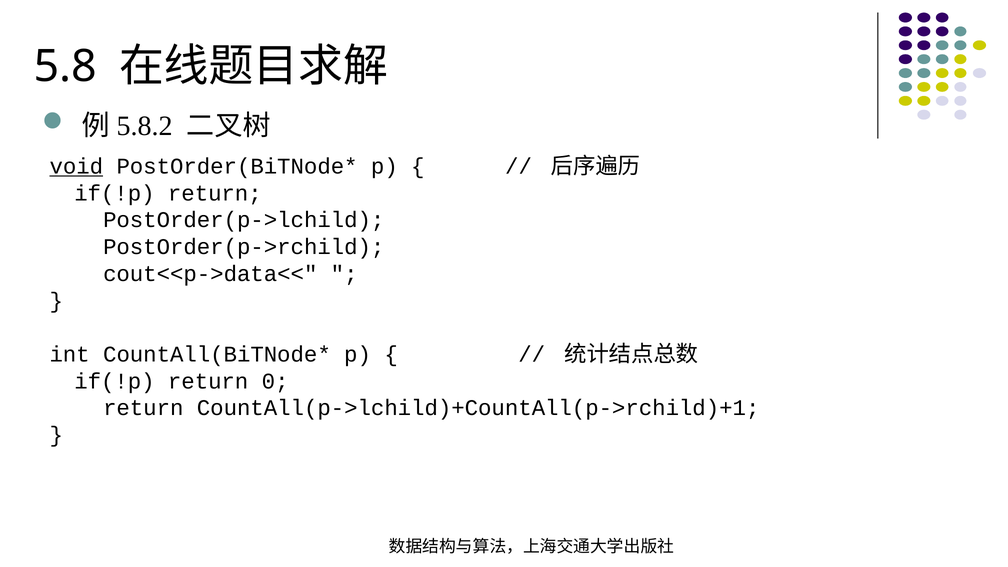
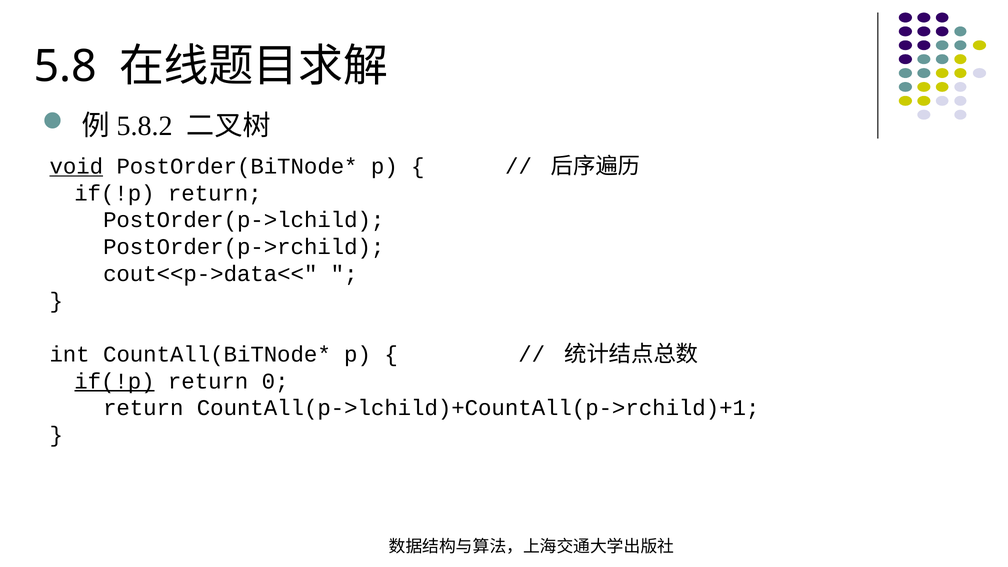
if(!p at (114, 381) underline: none -> present
